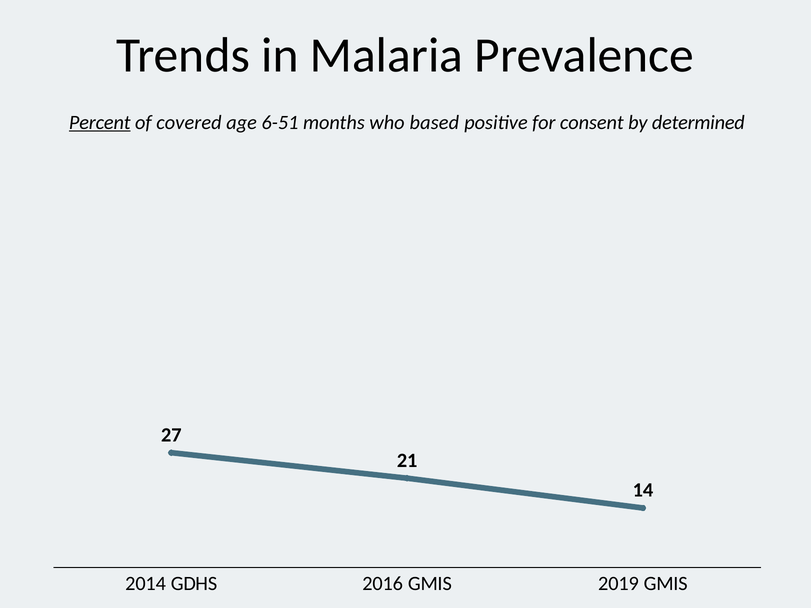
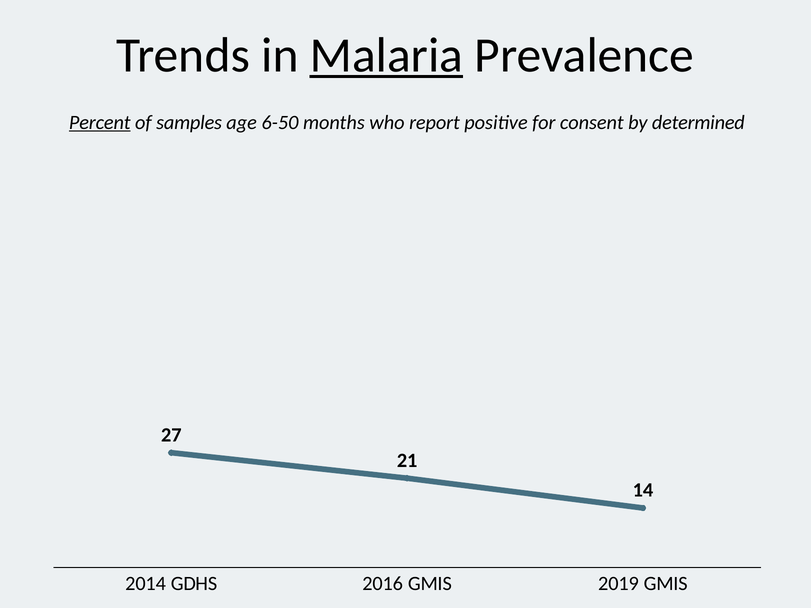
Malaria underline: none -> present
covered: covered -> samples
6-51: 6-51 -> 6-50
based: based -> report
